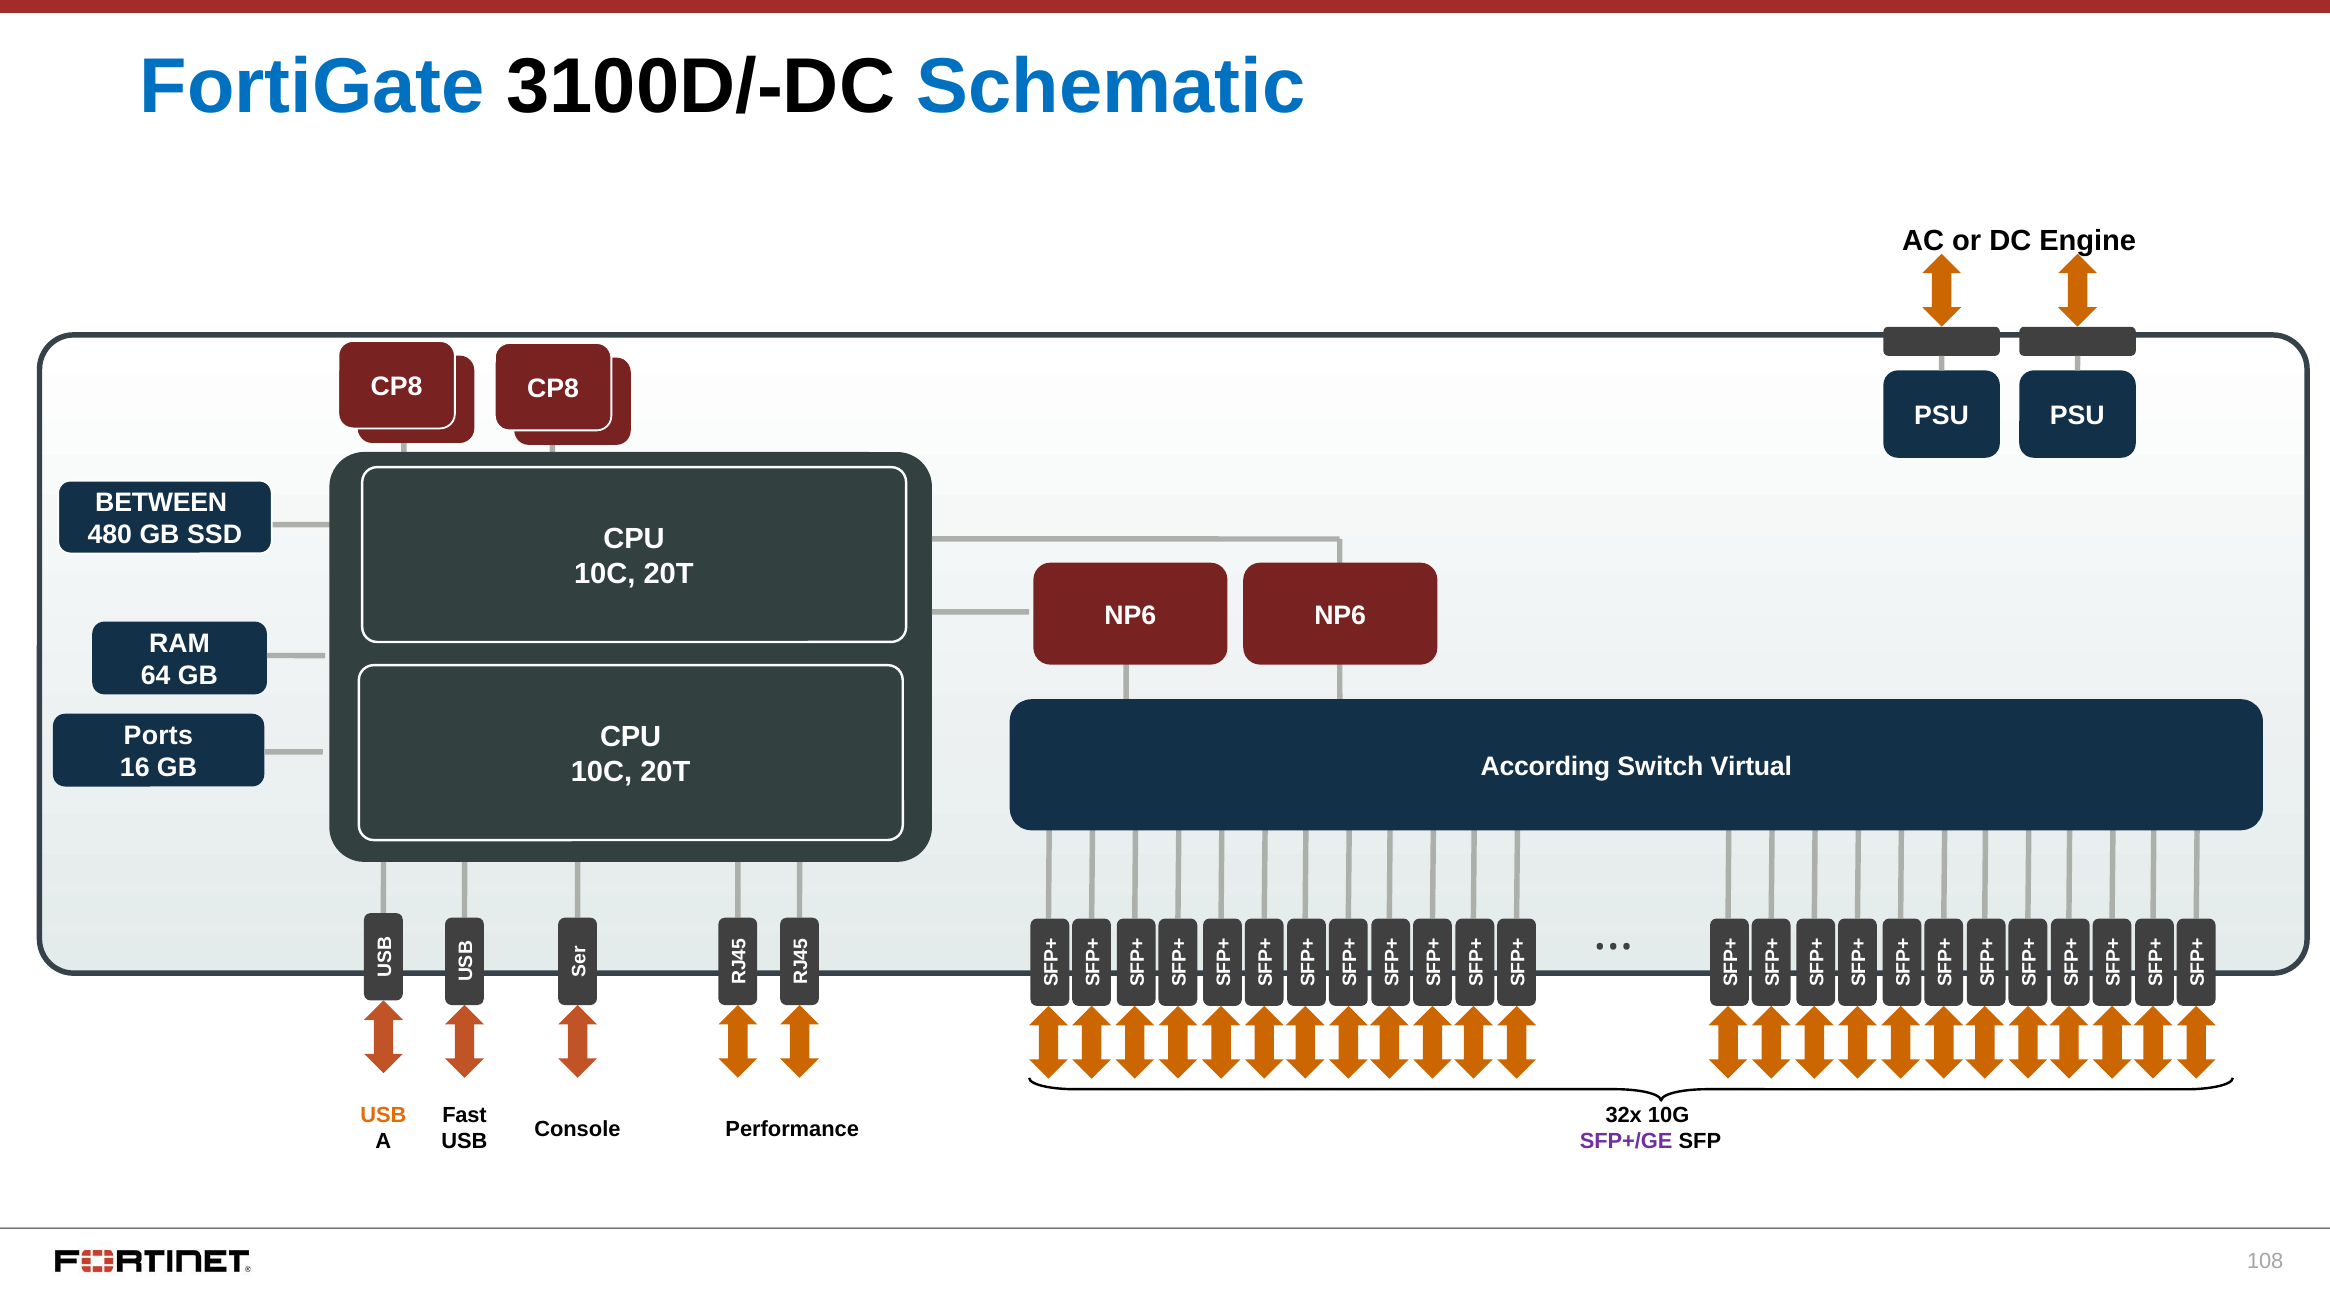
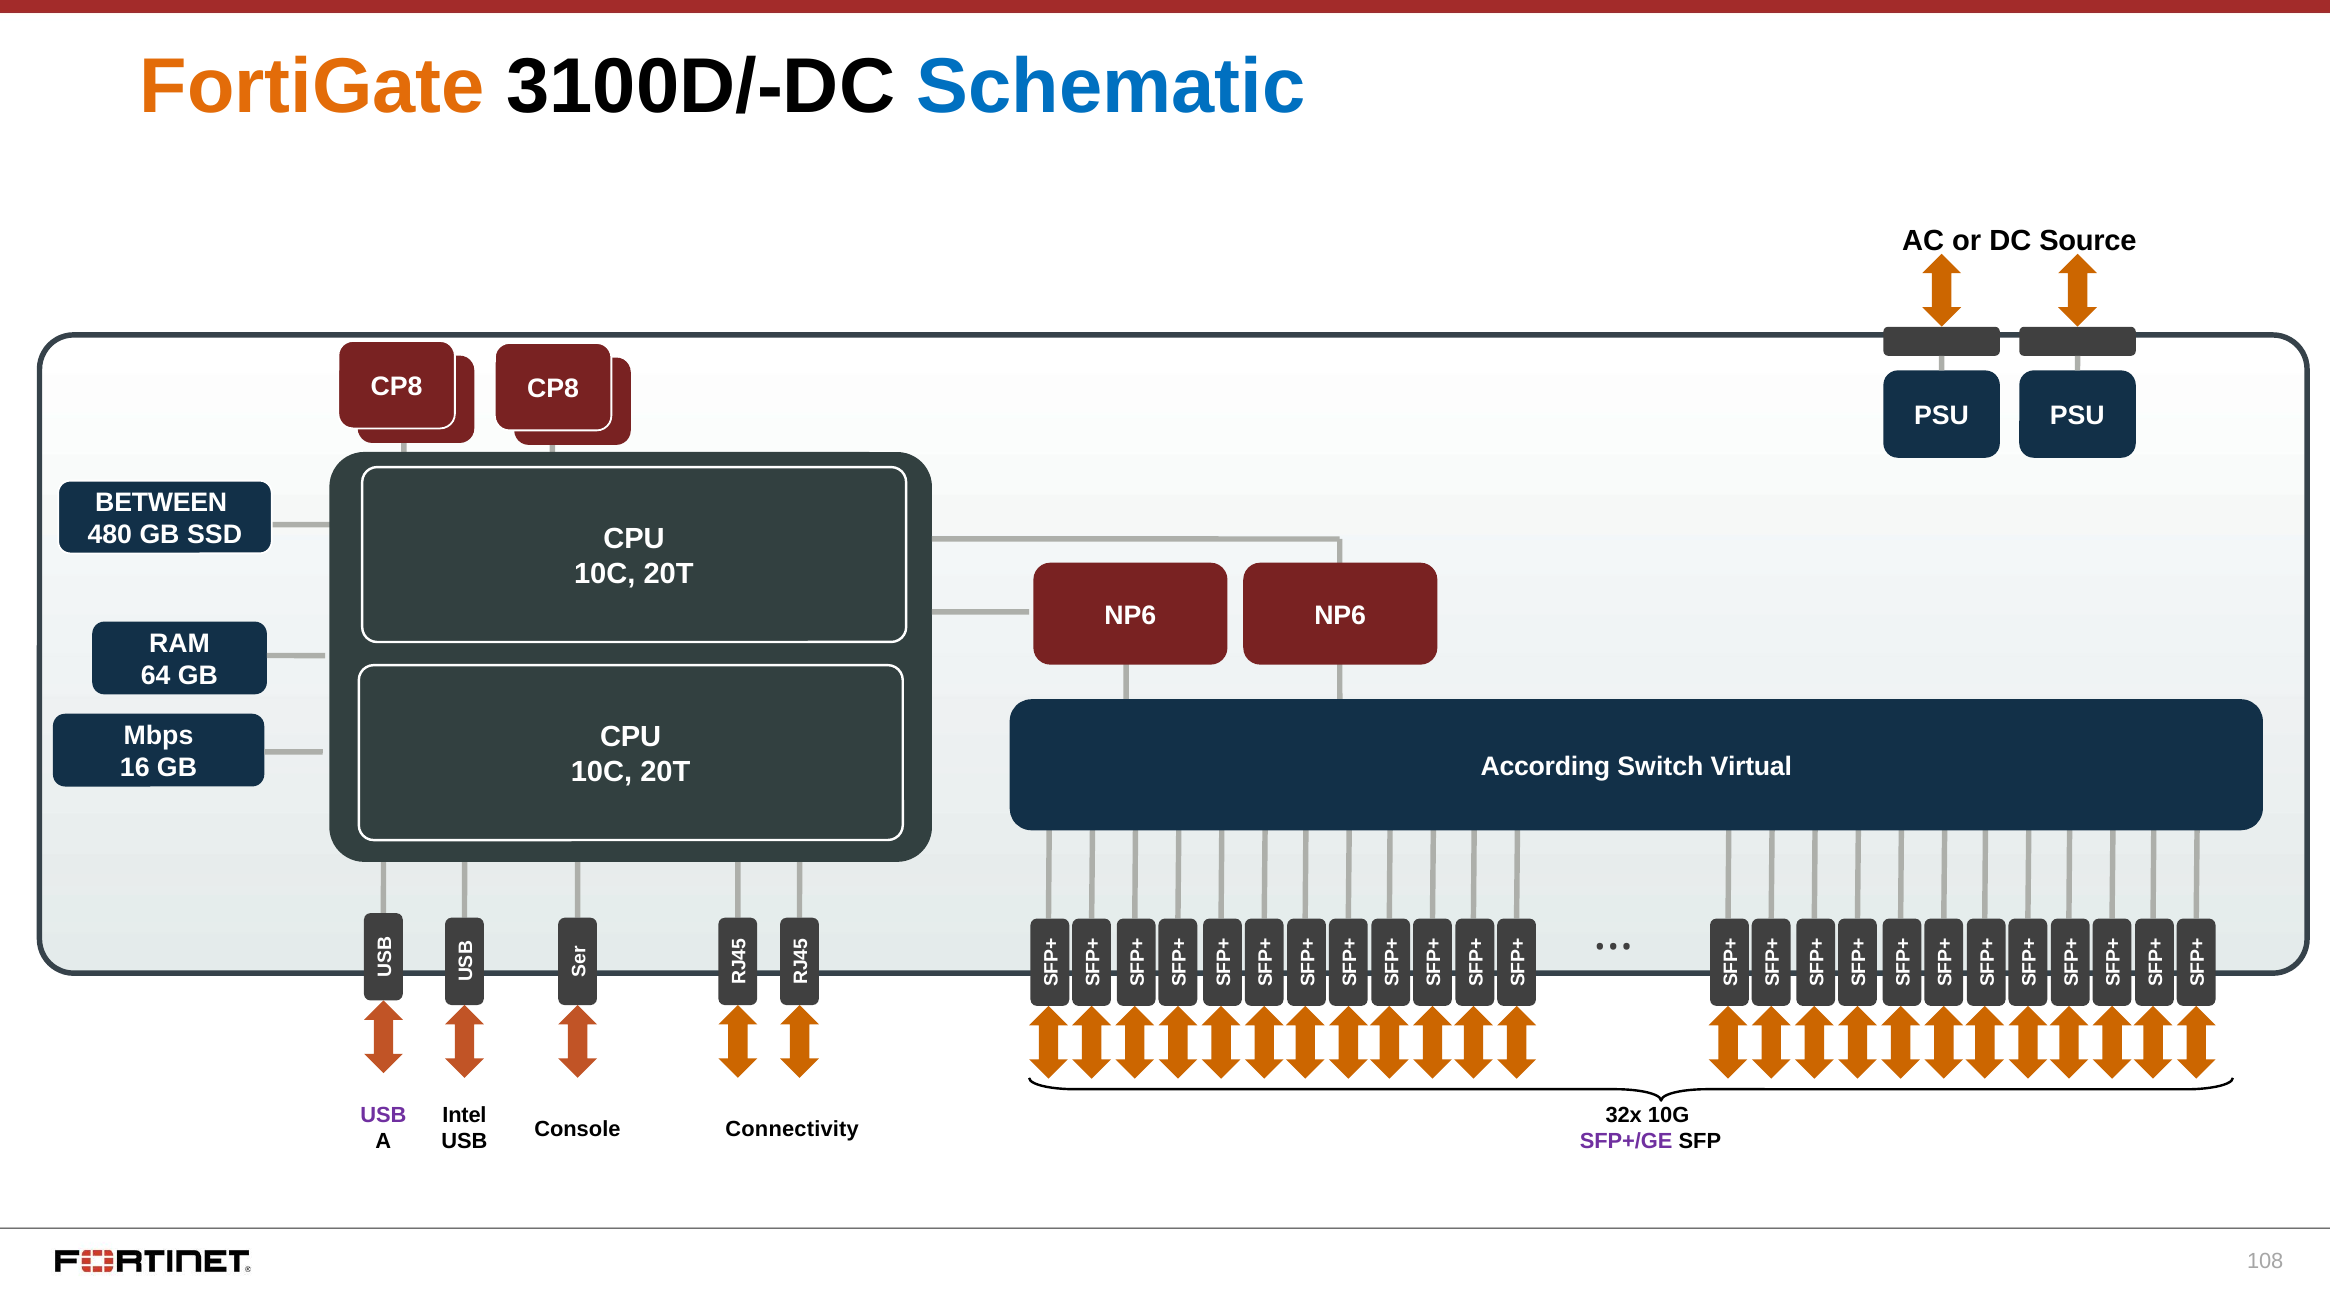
FortiGate colour: blue -> orange
Engine: Engine -> Source
Ports: Ports -> Mbps
USB at (383, 1115) colour: orange -> purple
Fast: Fast -> Intel
Performance: Performance -> Connectivity
